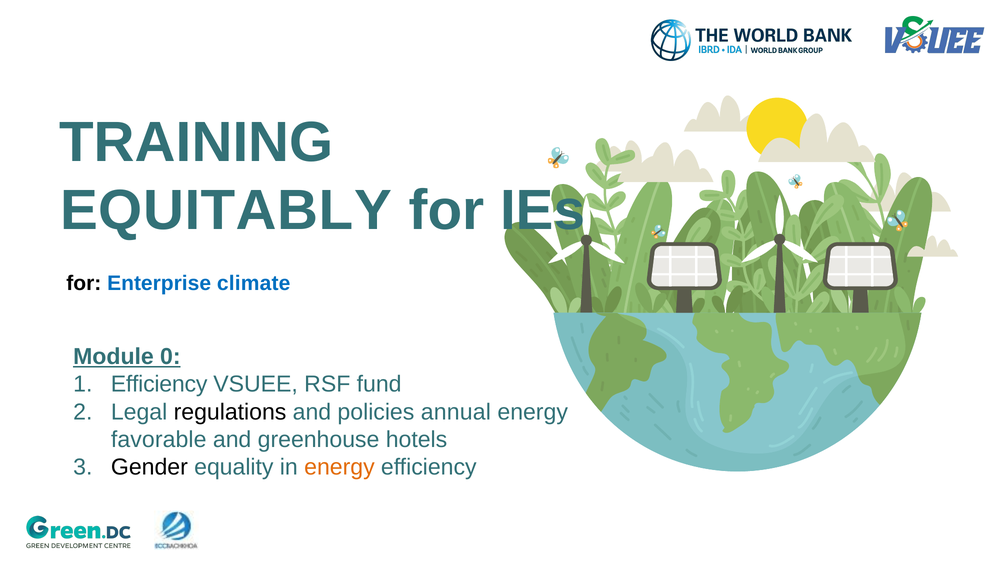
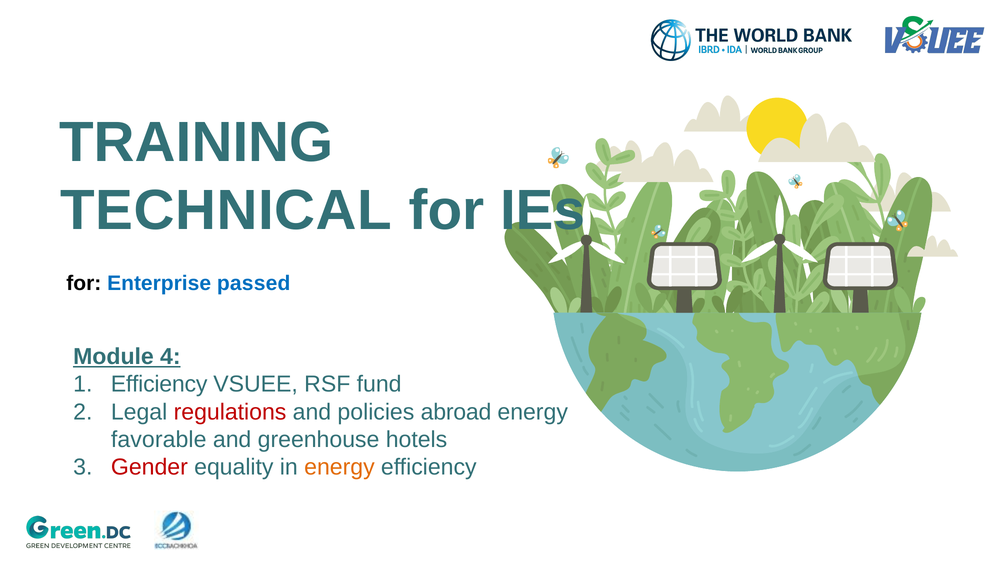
EQUITABLY: EQUITABLY -> TECHNICAL
climate: climate -> passed
0: 0 -> 4
regulations colour: black -> red
annual: annual -> abroad
Gender colour: black -> red
